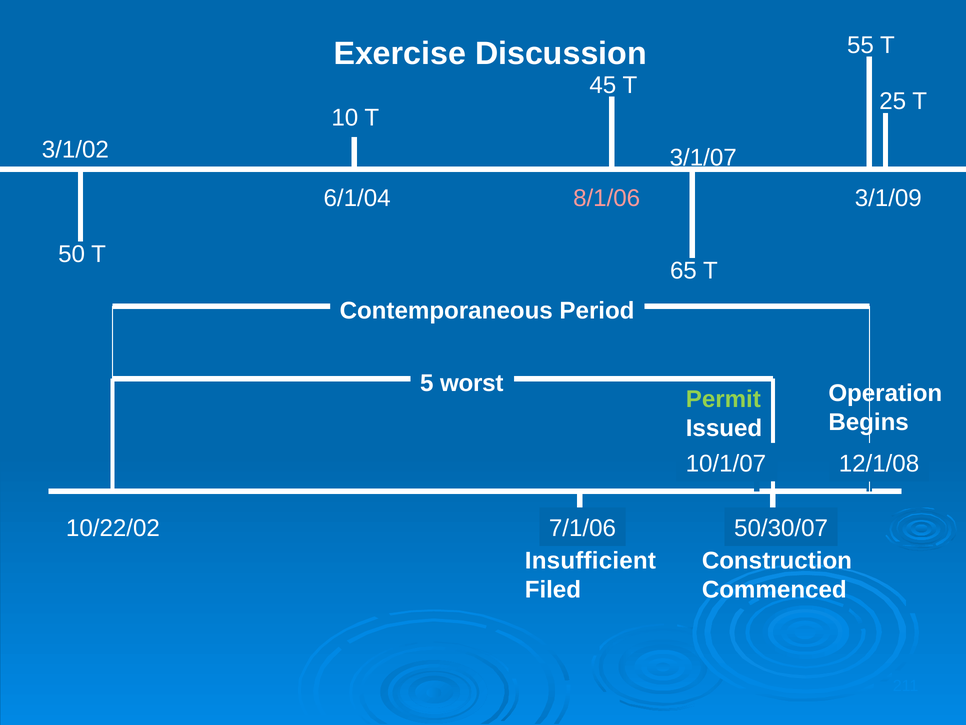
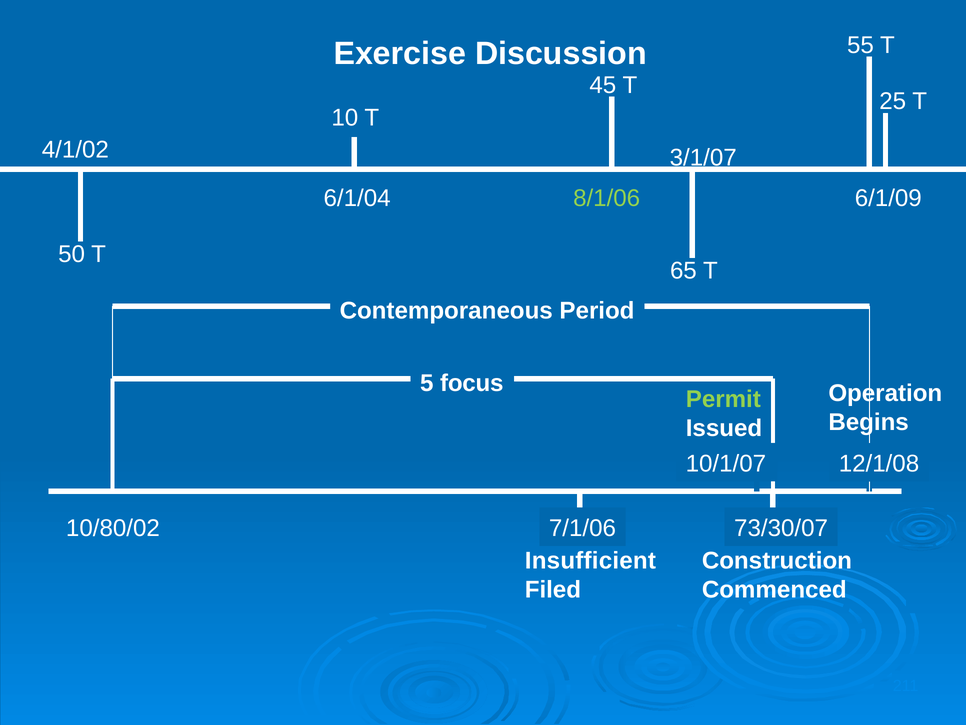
3/1/02: 3/1/02 -> 4/1/02
8/1/06 colour: pink -> light green
3/1/09: 3/1/09 -> 6/1/09
worst: worst -> focus
10/22/02: 10/22/02 -> 10/80/02
50/30/07: 50/30/07 -> 73/30/07
